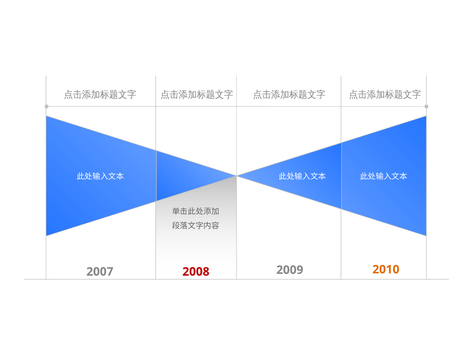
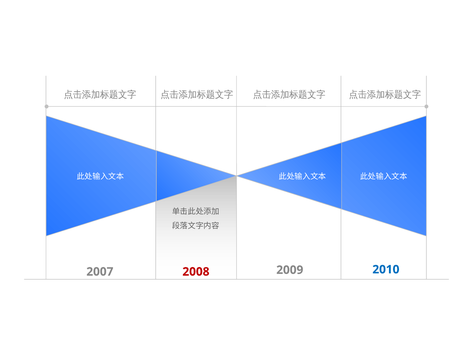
2010 colour: orange -> blue
